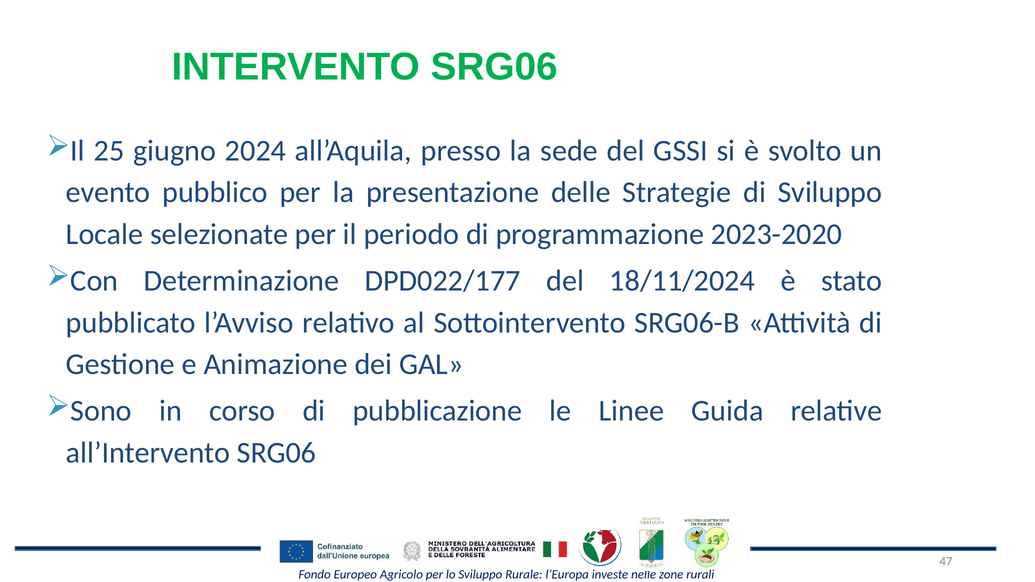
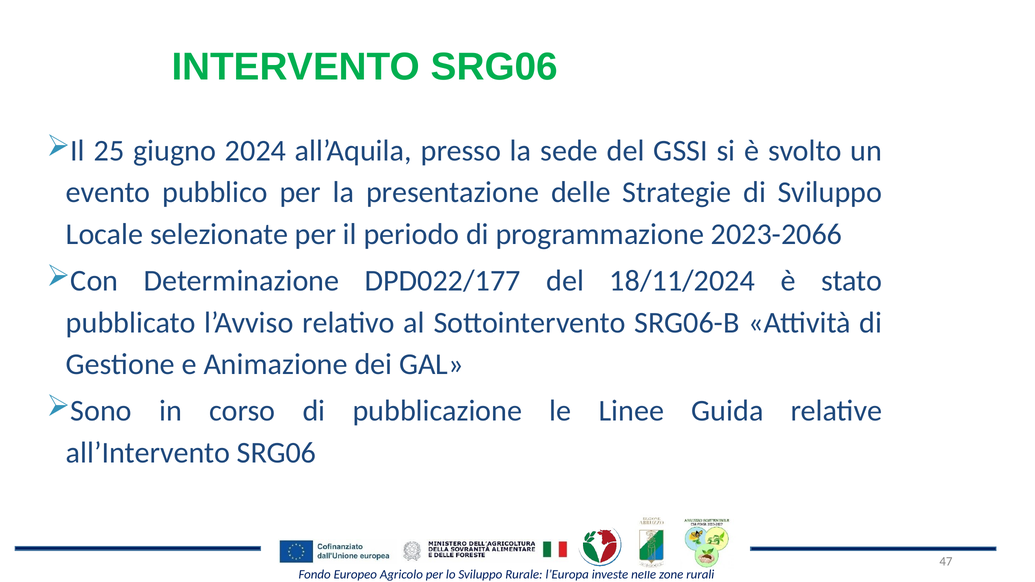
2023-2020: 2023-2020 -> 2023-2066
